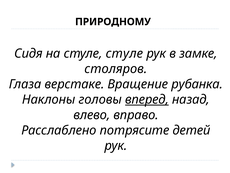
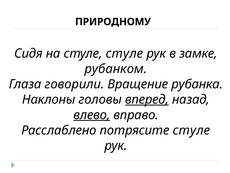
столяров: столяров -> рубанком
верстаке: верстаке -> говорили
влево underline: none -> present
потрясите детей: детей -> стуле
